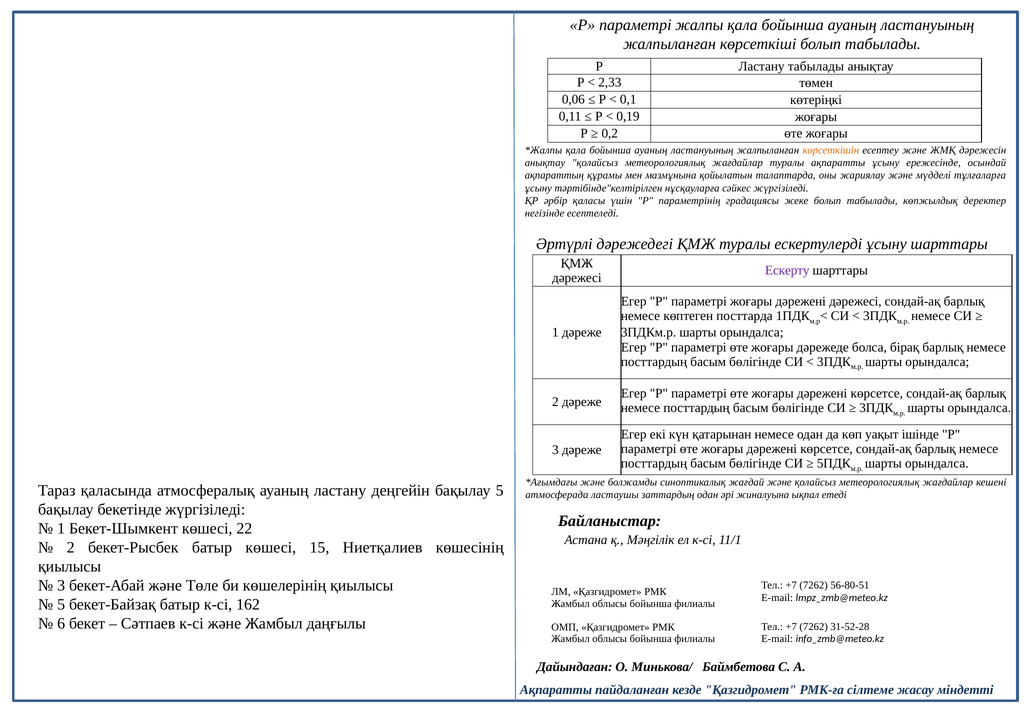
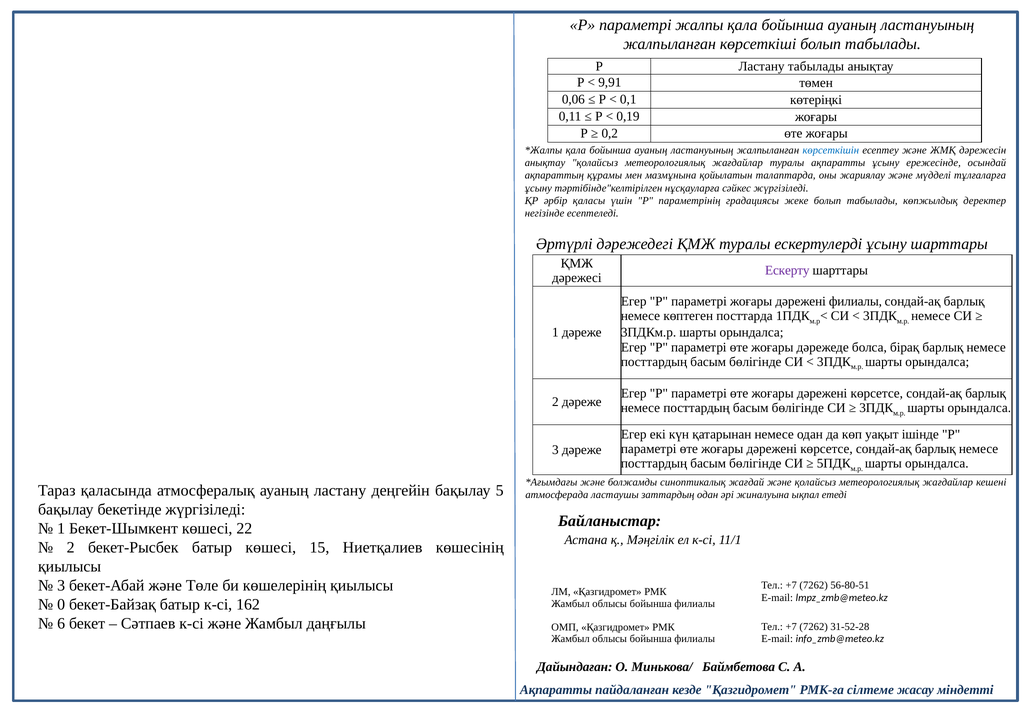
2,33: 2,33 -> 9,91
көрсеткішін colour: orange -> blue
дәрежені дәрежесі: дәрежесі -> филиалы
5 at (61, 605): 5 -> 0
